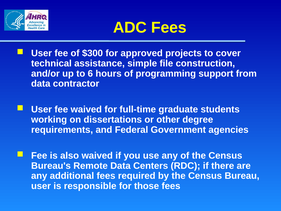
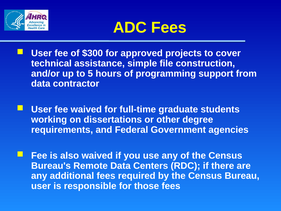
6: 6 -> 5
